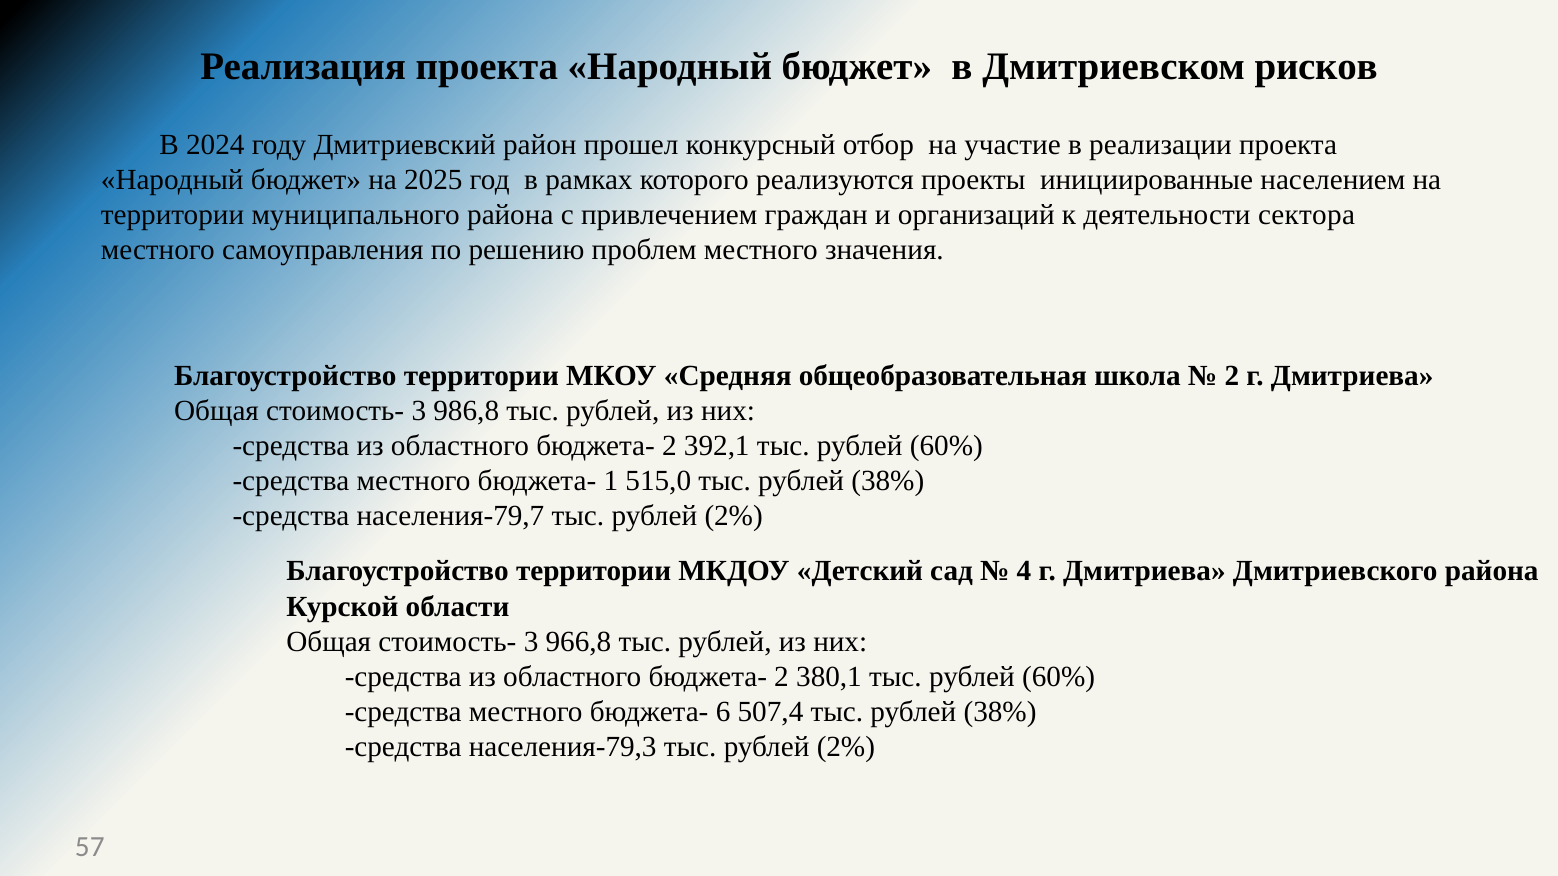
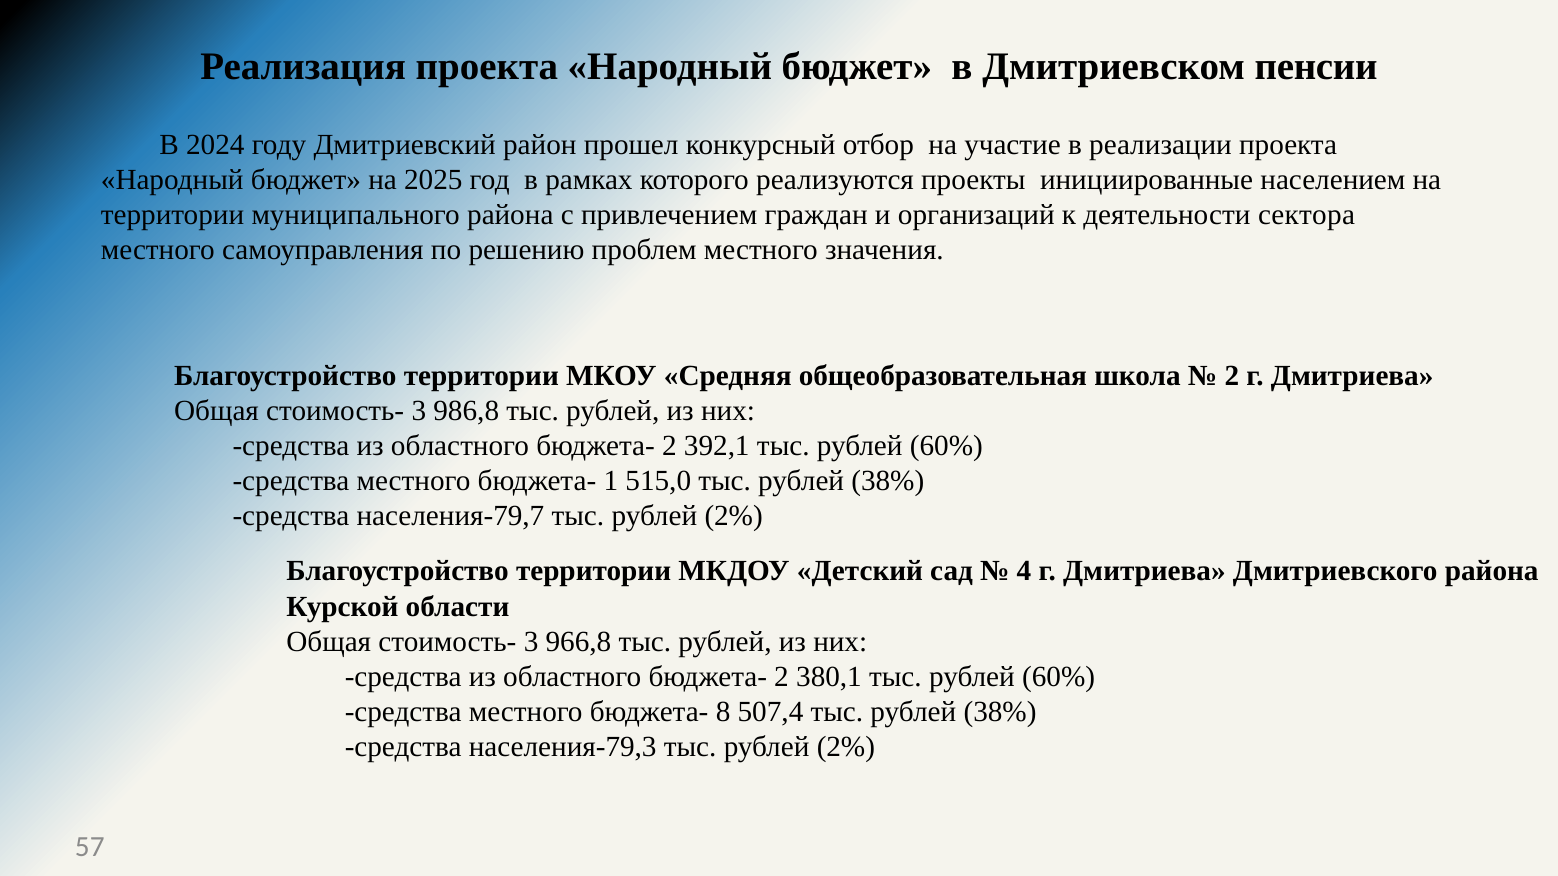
рисков: рисков -> пенсии
6: 6 -> 8
